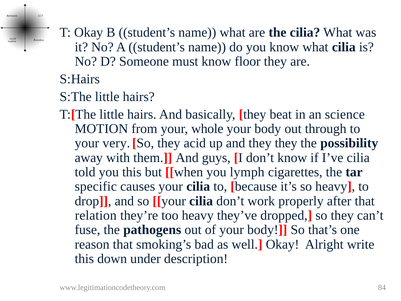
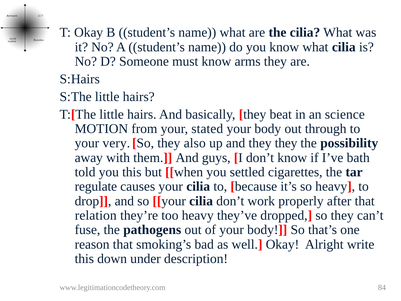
floor: floor -> arms
whole: whole -> stated
acid: acid -> also
I’ve cilia: cilia -> bath
lymph: lymph -> settled
specific: specific -> regulate
